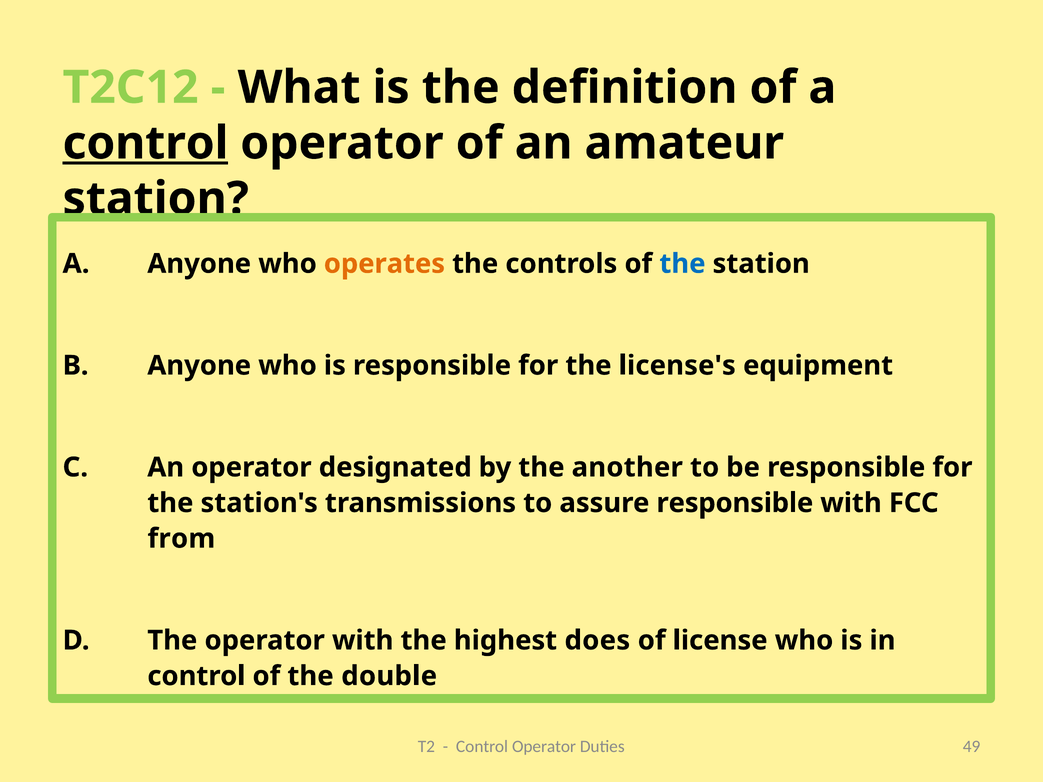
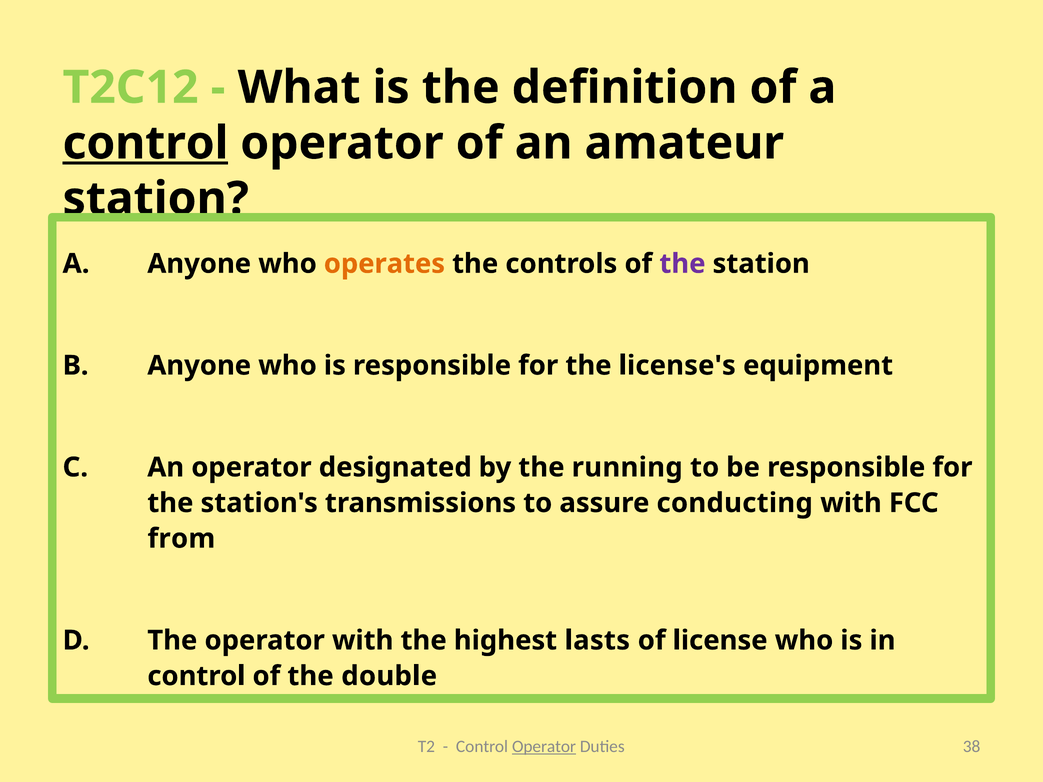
the at (682, 264) colour: blue -> purple
another: another -> running
assure responsible: responsible -> conducting
does: does -> lasts
Operator at (544, 747) underline: none -> present
49: 49 -> 38
